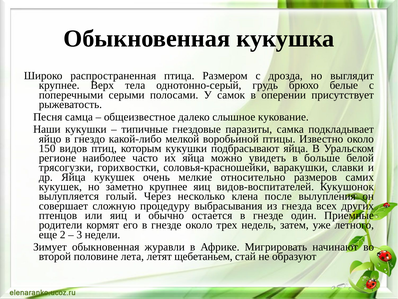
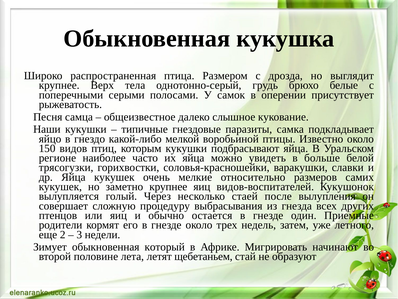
клена: клена -> стаей
журавли: журавли -> который
